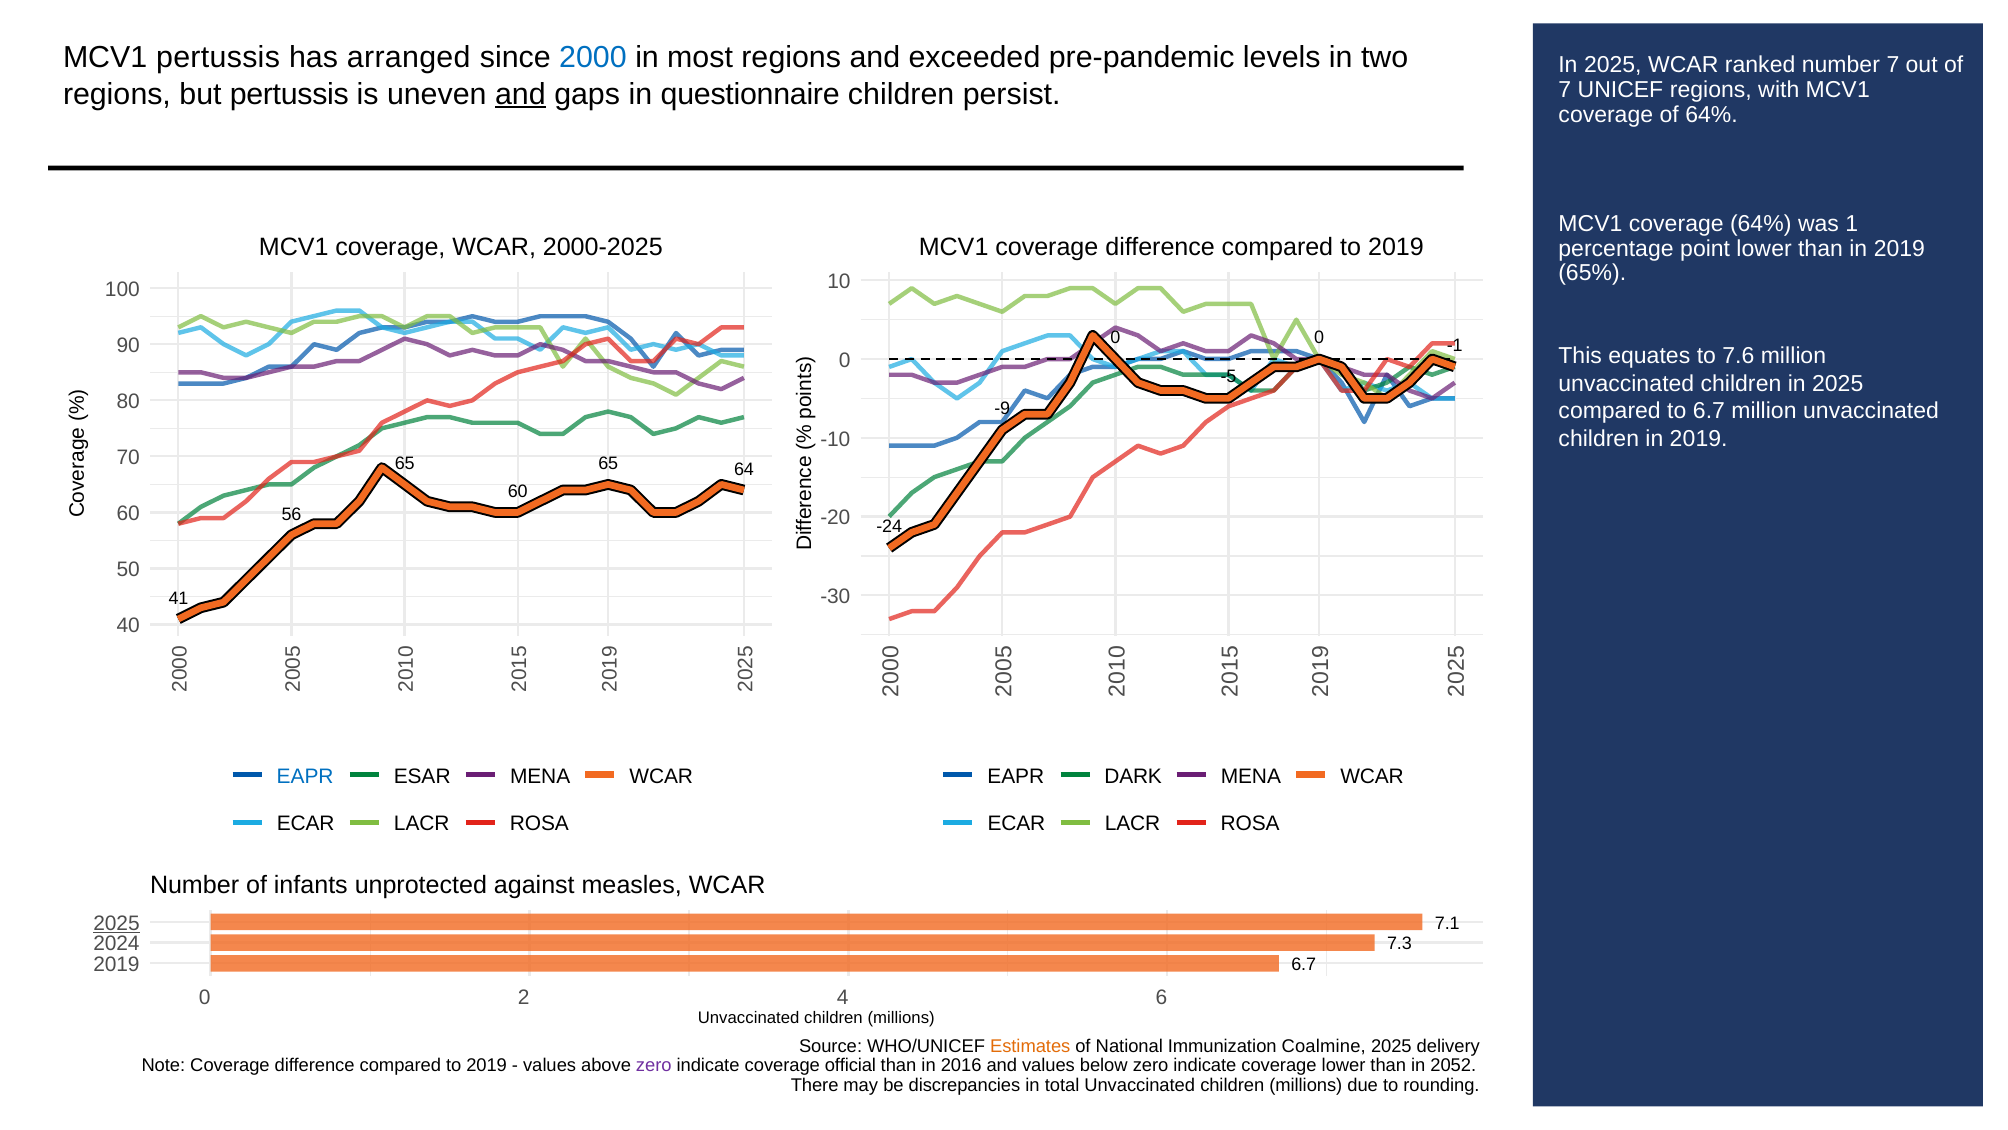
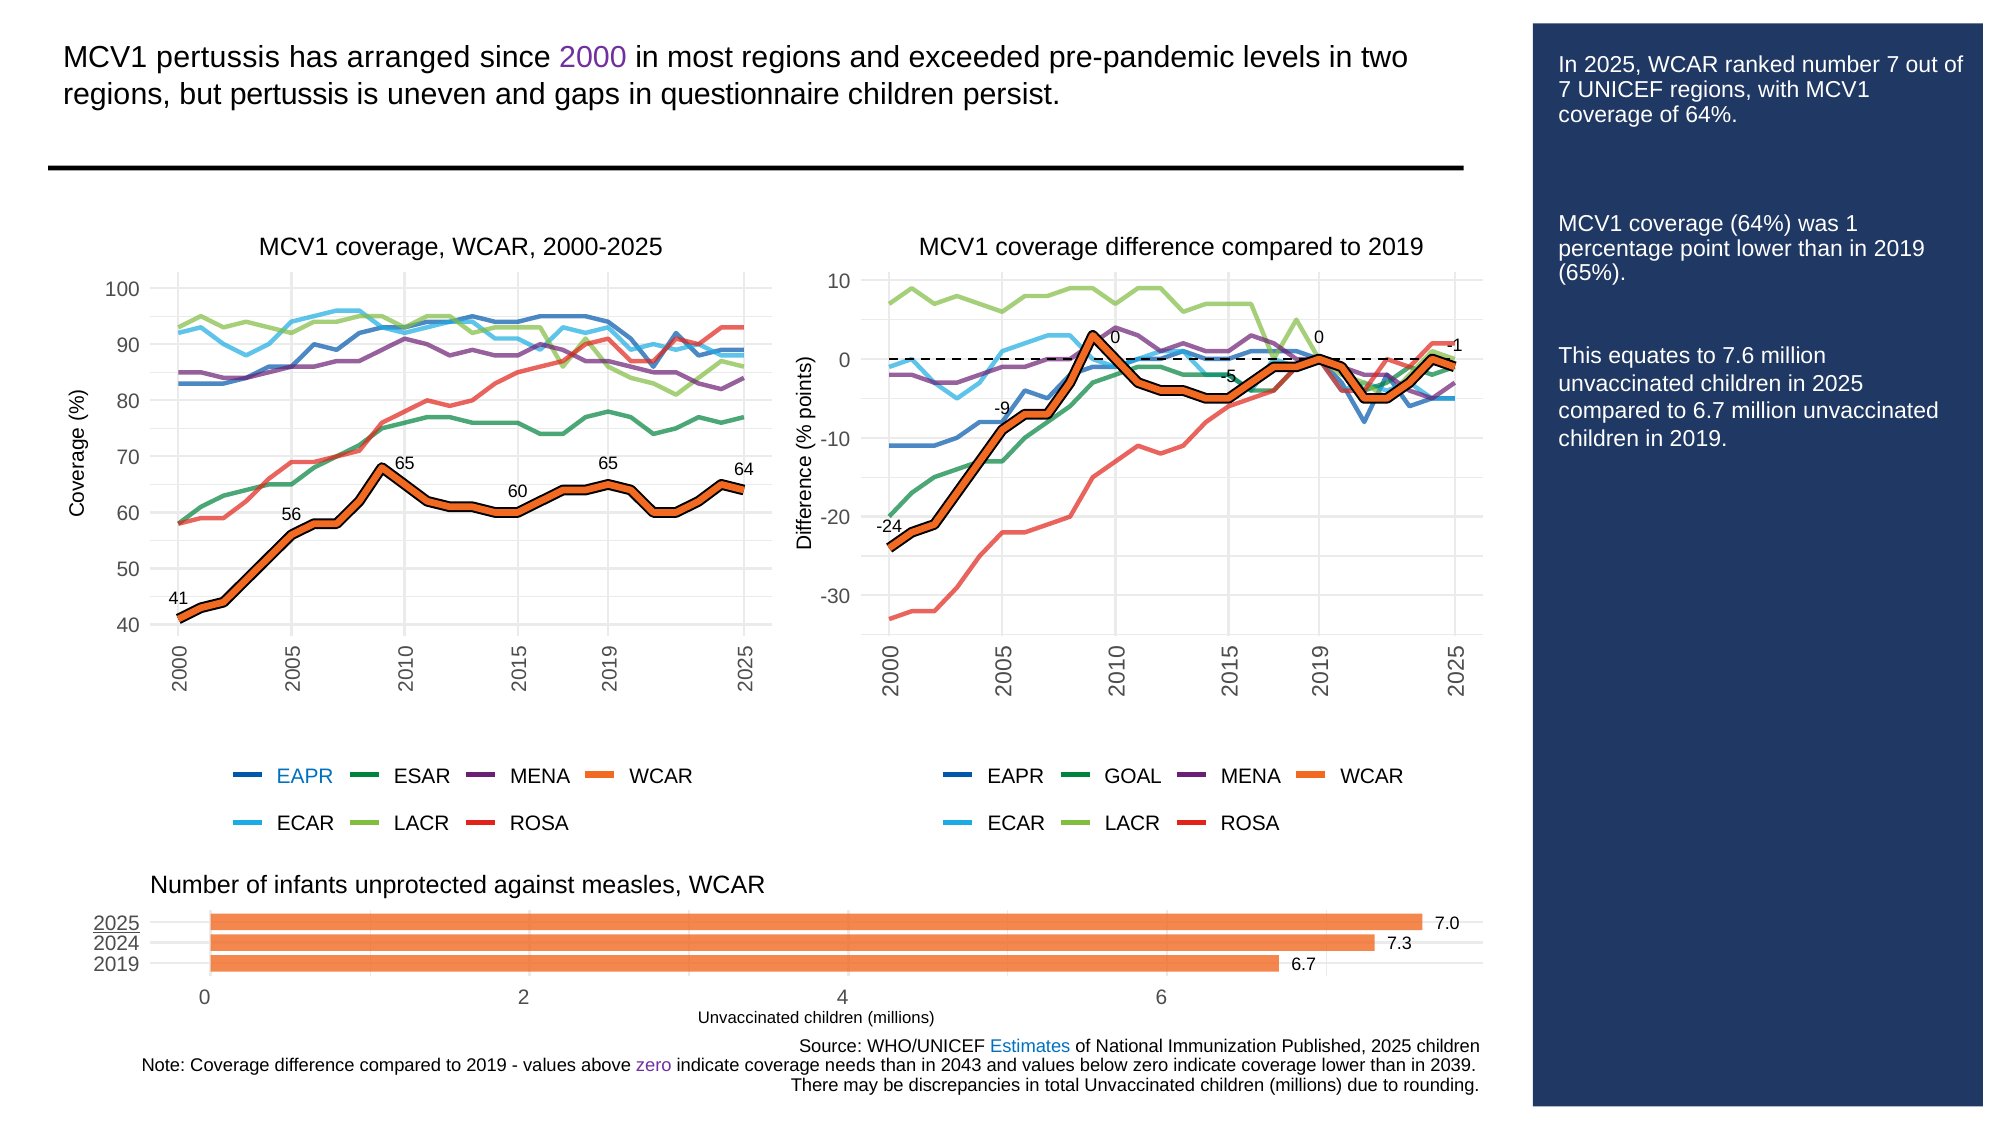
2000 colour: blue -> purple
and at (520, 94) underline: present -> none
DARK: DARK -> GOAL
7.1: 7.1 -> 7.0
Estimates colour: orange -> blue
Coalmine: Coalmine -> Published
2025 delivery: delivery -> children
official: official -> needs
2016: 2016 -> 2043
2052: 2052 -> 2039
